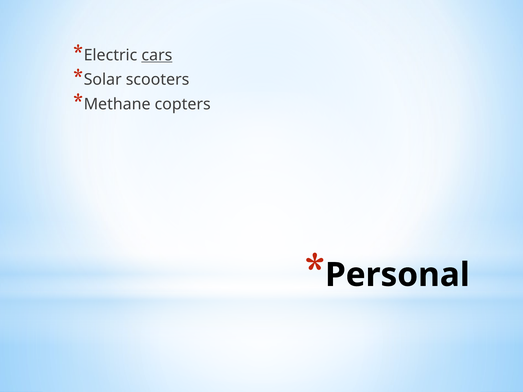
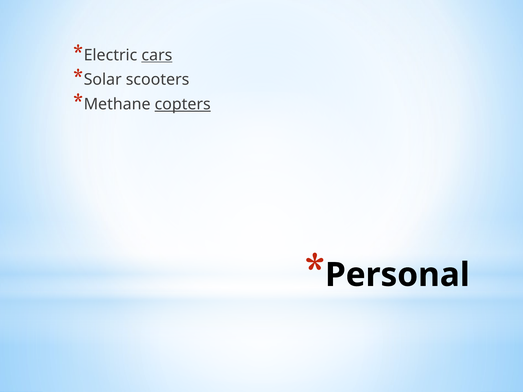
copters underline: none -> present
